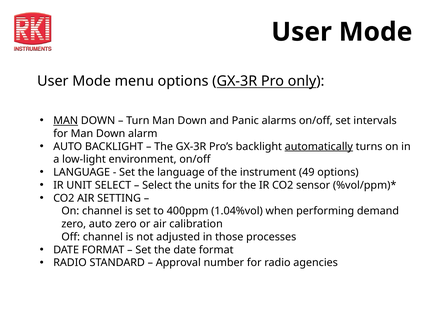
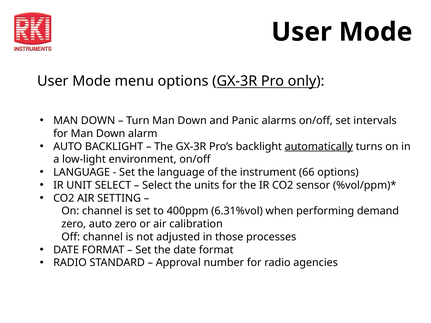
MAN at (66, 121) underline: present -> none
49: 49 -> 66
1.04%vol: 1.04%vol -> 6.31%vol
